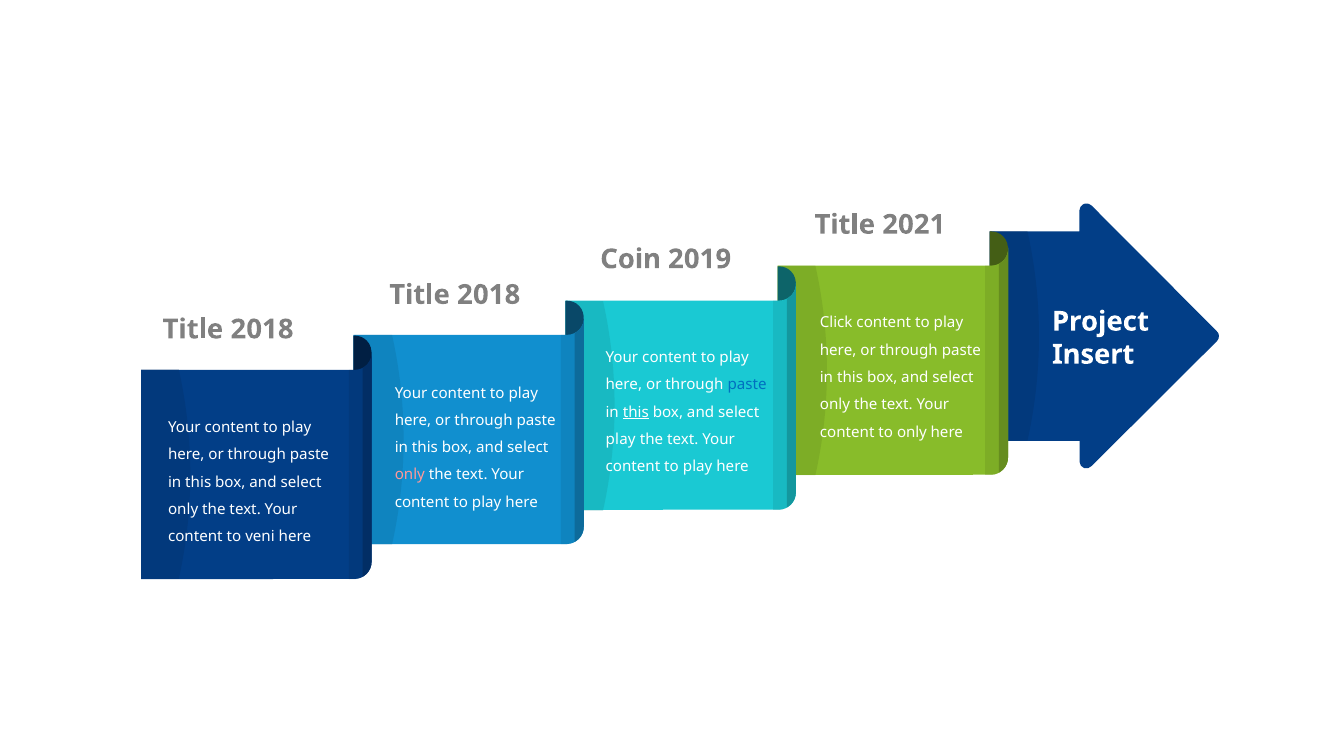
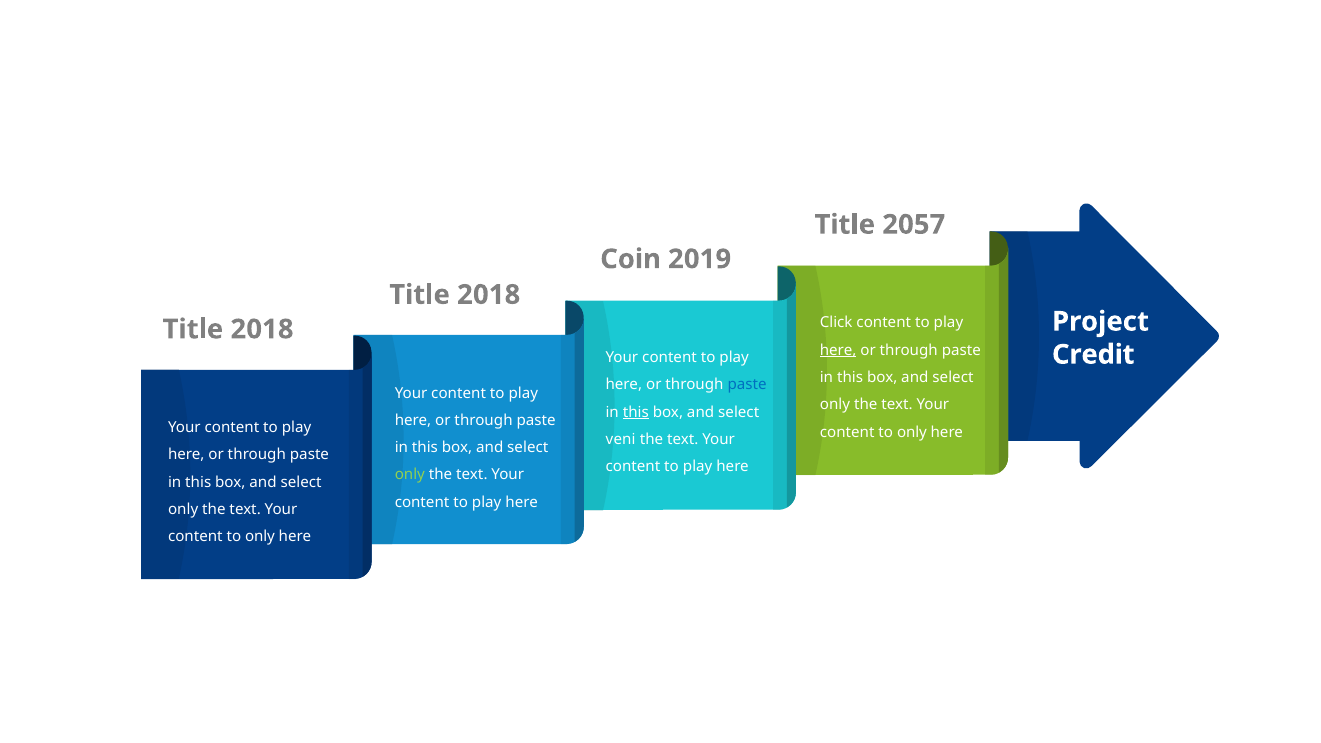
2021: 2021 -> 2057
here at (838, 350) underline: none -> present
Insert: Insert -> Credit
play at (621, 439): play -> veni
only at (410, 475) colour: pink -> light green
veni at (260, 537): veni -> only
